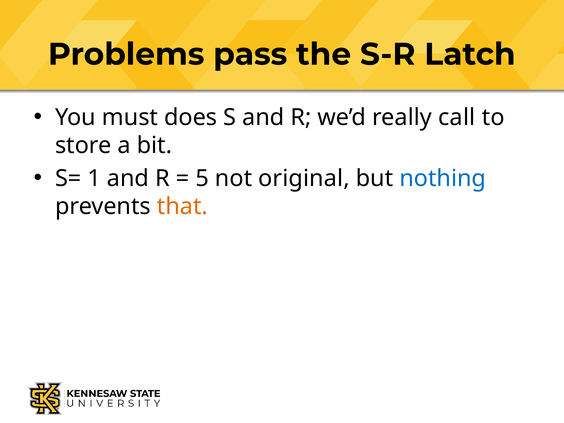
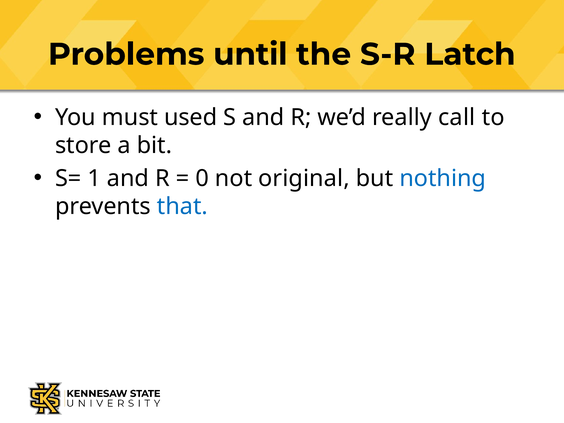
pass: pass -> until
does: does -> used
5: 5 -> 0
that colour: orange -> blue
